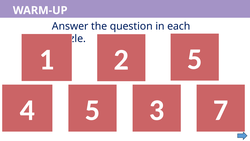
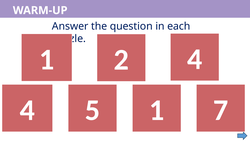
2 5: 5 -> 4
5 3: 3 -> 1
